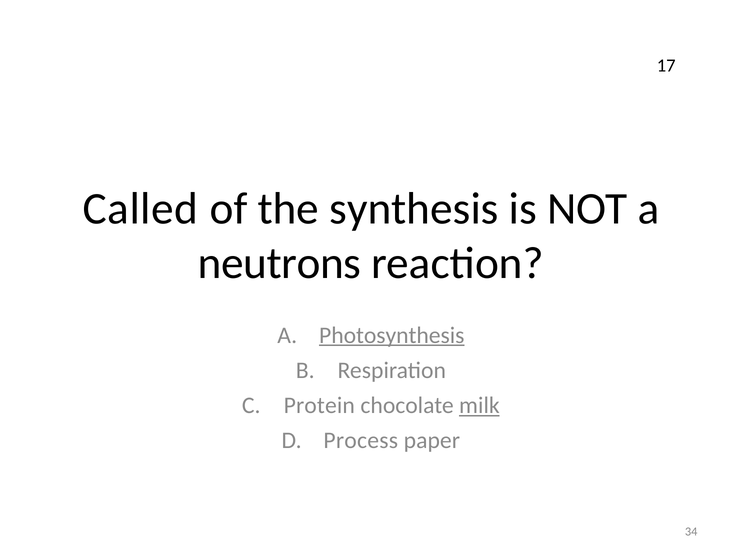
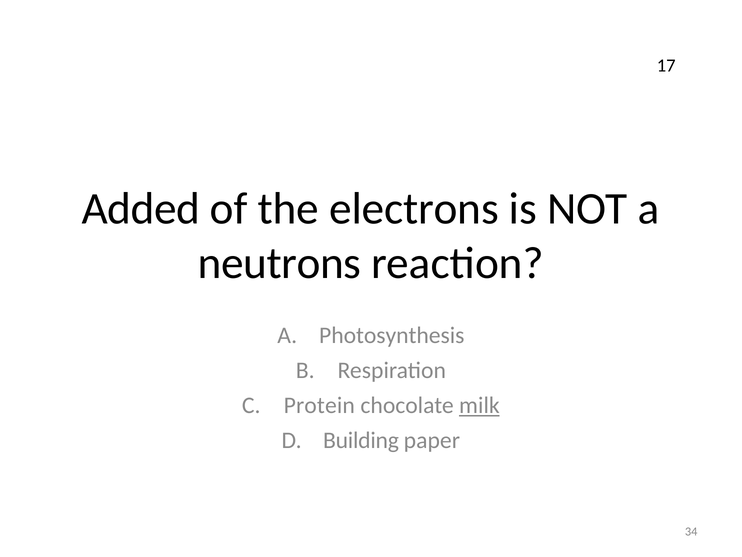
Called: Called -> Added
synthesis: synthesis -> electrons
Photosynthesis underline: present -> none
Process: Process -> Building
